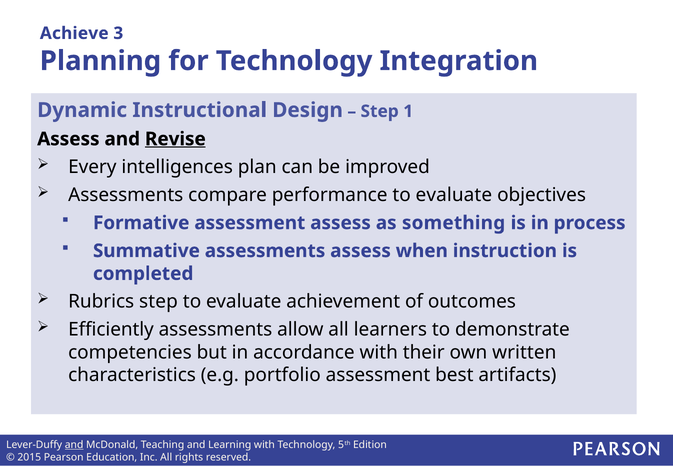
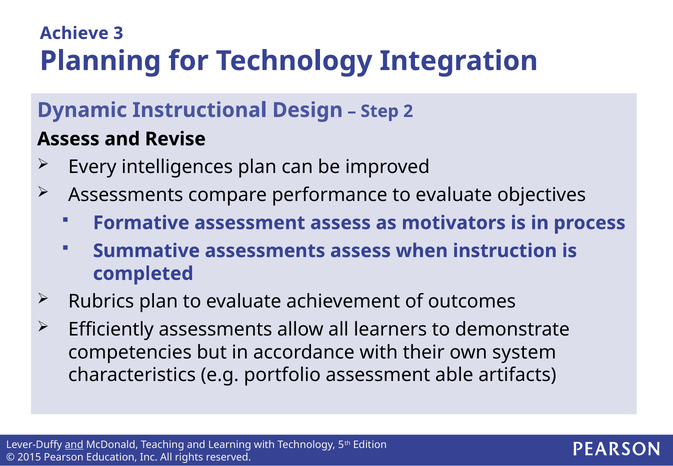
1: 1 -> 2
Revise underline: present -> none
something: something -> motivators
Rubrics step: step -> plan
written: written -> system
best: best -> able
